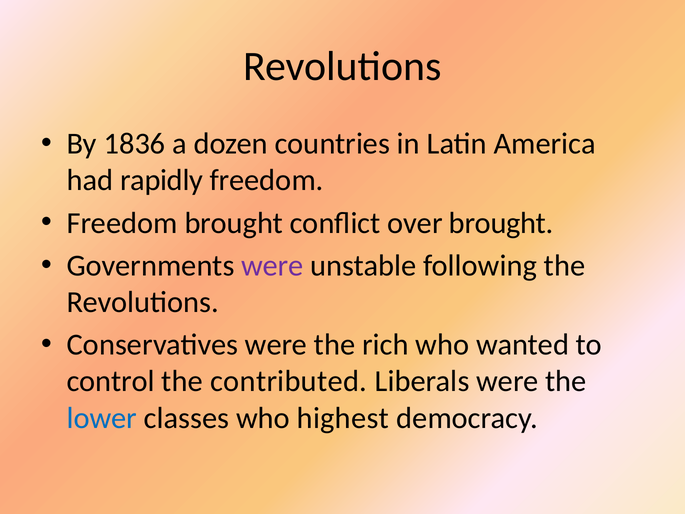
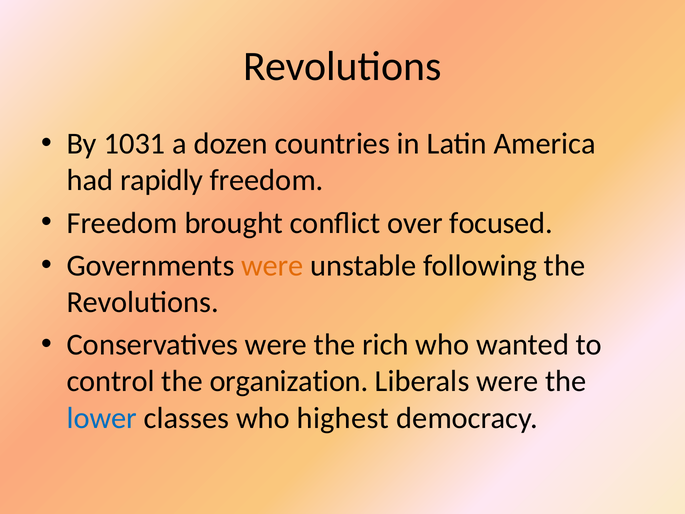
1836: 1836 -> 1031
over brought: brought -> focused
were at (272, 266) colour: purple -> orange
contributed: contributed -> organization
